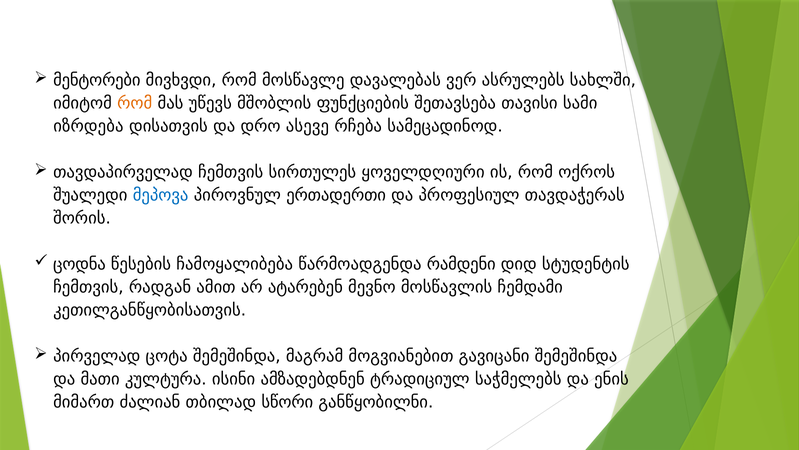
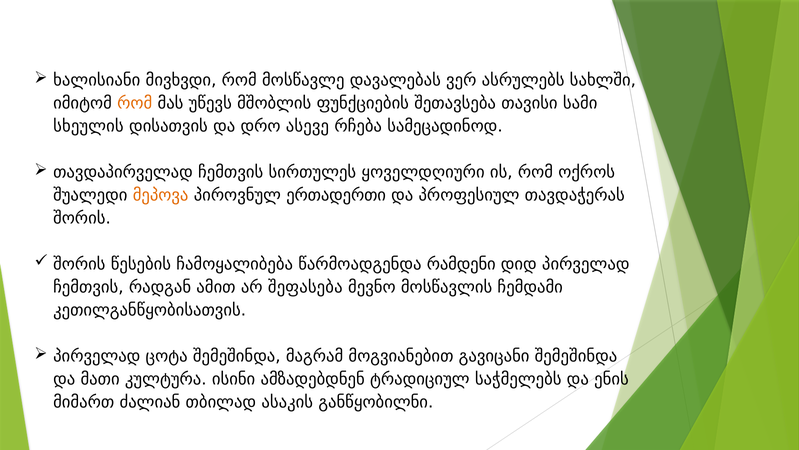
მენტორები: მენტორები -> ხალისიანი
იზრდება: იზრდება -> სხეულის
მეპოვა colour: blue -> orange
ცოდნა at (79, 264): ცოდნა -> შორის
დიდ სტუდენტის: სტუდენტის -> პირველად
ატარებენ: ატარებენ -> შეფასება
სწორი: სწორი -> ასაკის
